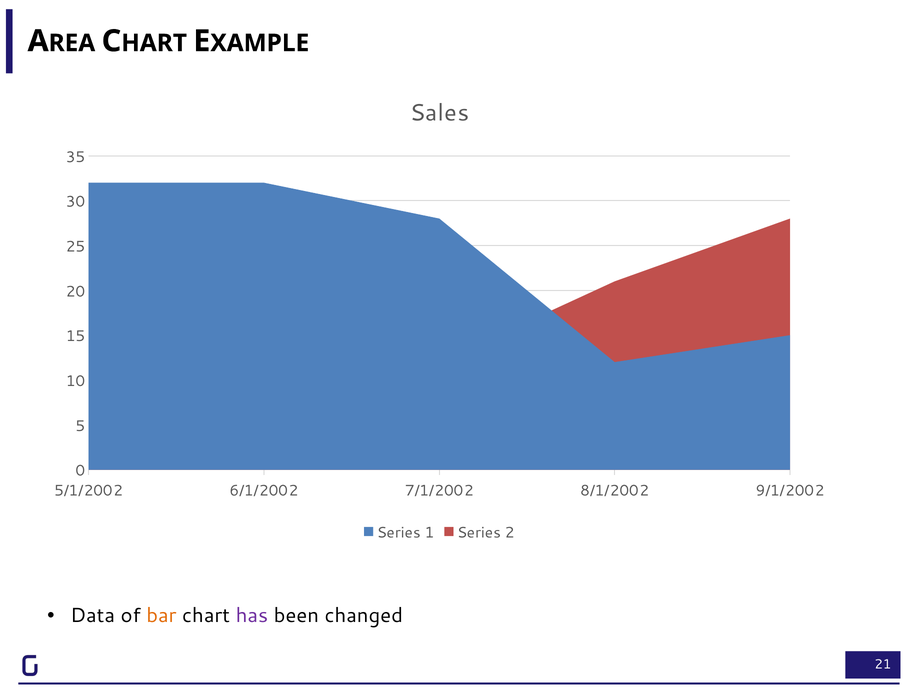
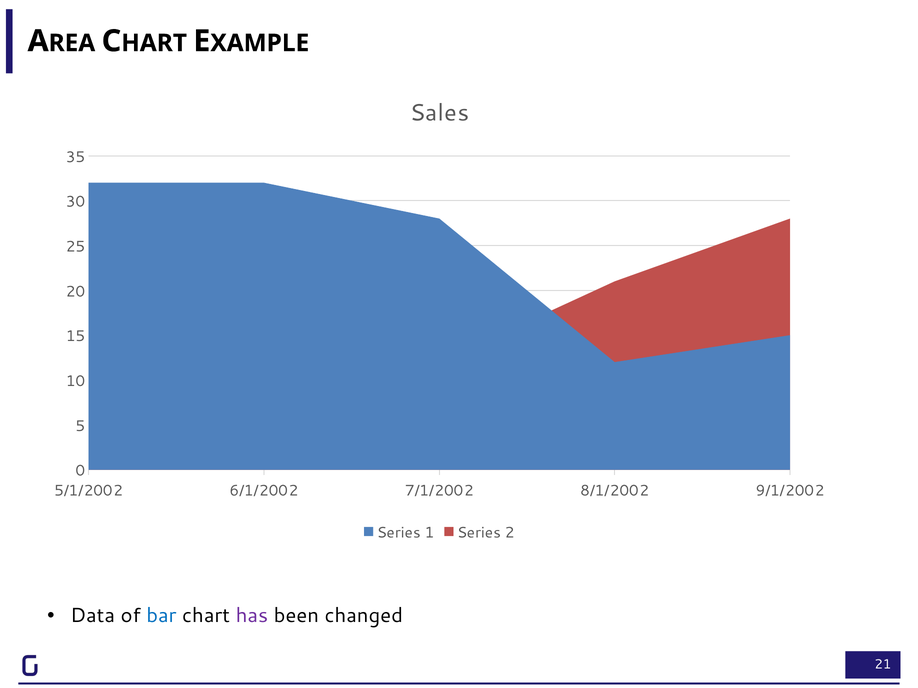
bar colour: orange -> blue
